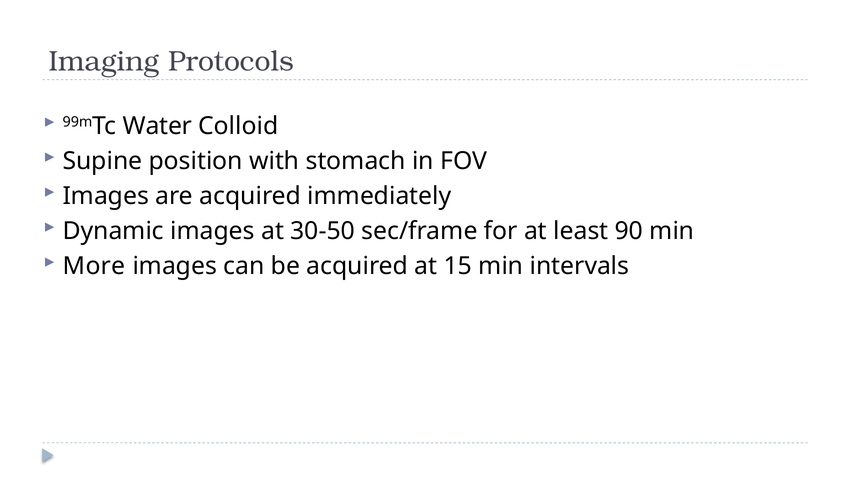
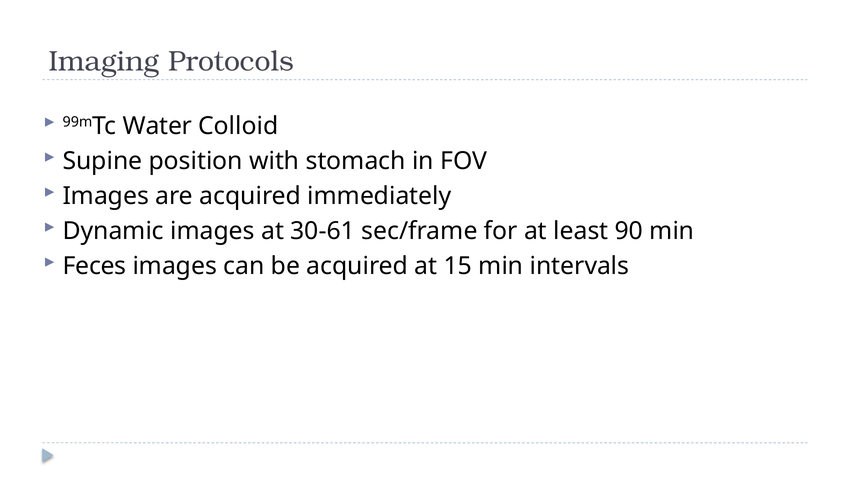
30-50: 30-50 -> 30-61
More: More -> Feces
